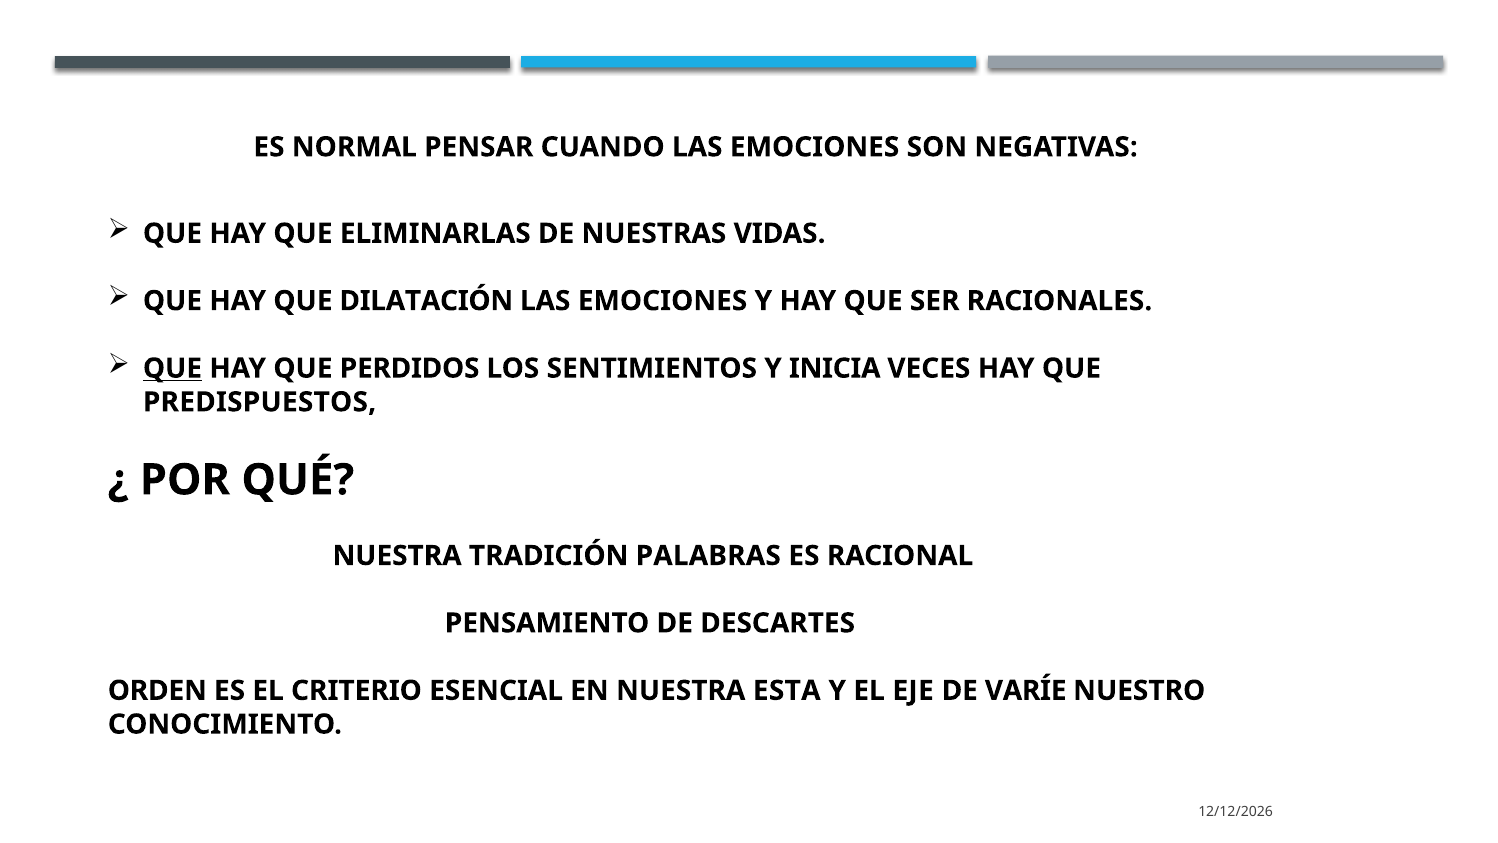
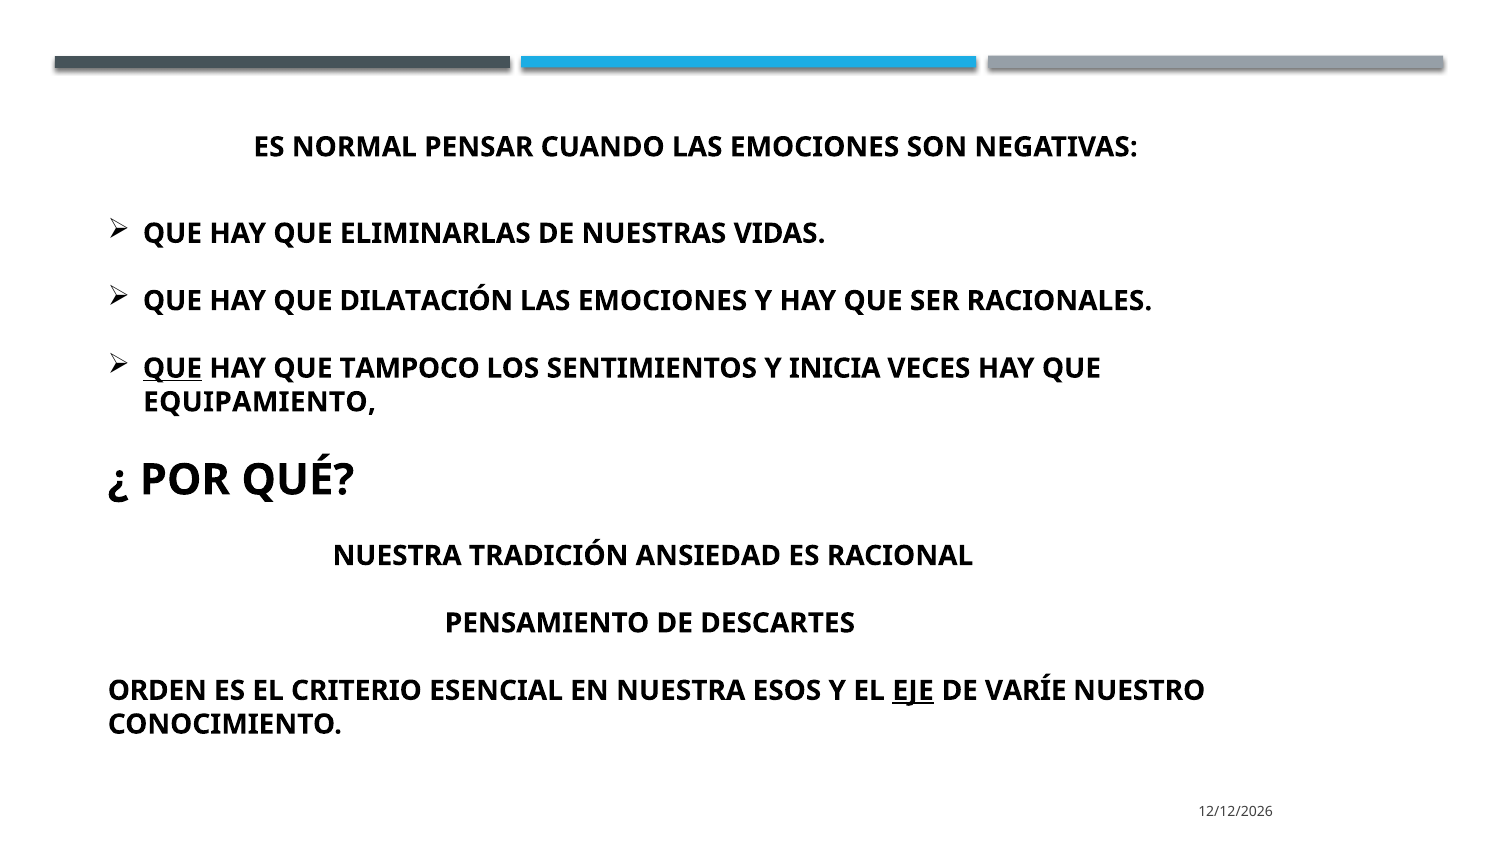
PERDIDOS: PERDIDOS -> TAMPOCO
PREDISPUESTOS: PREDISPUESTOS -> EQUIPAMIENTO
PALABRAS: PALABRAS -> ANSIEDAD
ESTA: ESTA -> ESOS
EJE underline: none -> present
